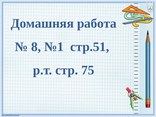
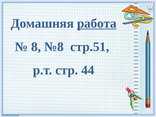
работа underline: none -> present
№1: №1 -> №8
75: 75 -> 44
